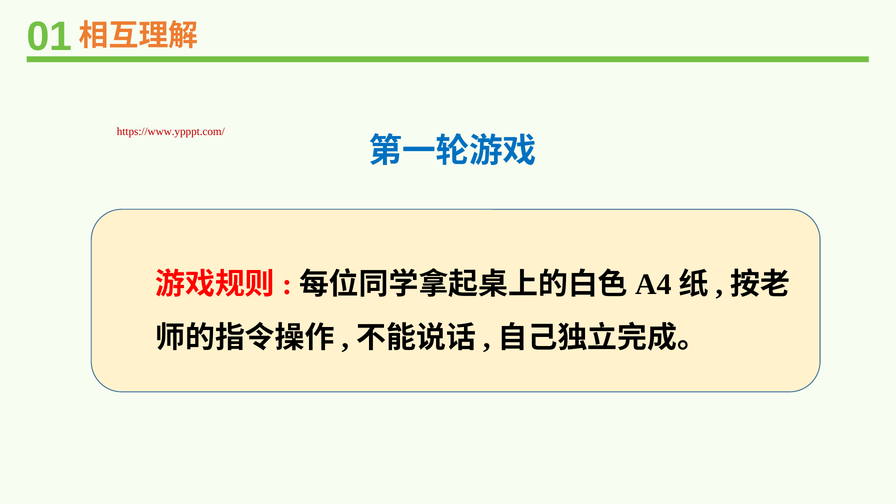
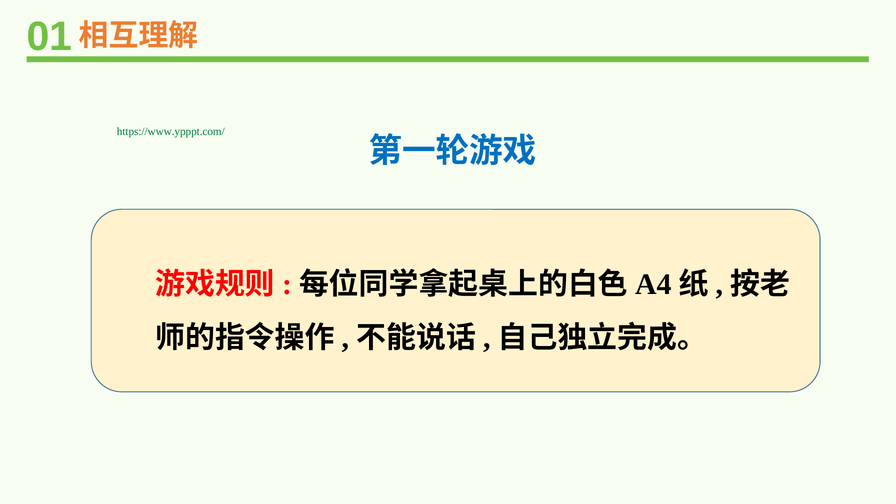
https://www.ypppt.com/ colour: red -> green
